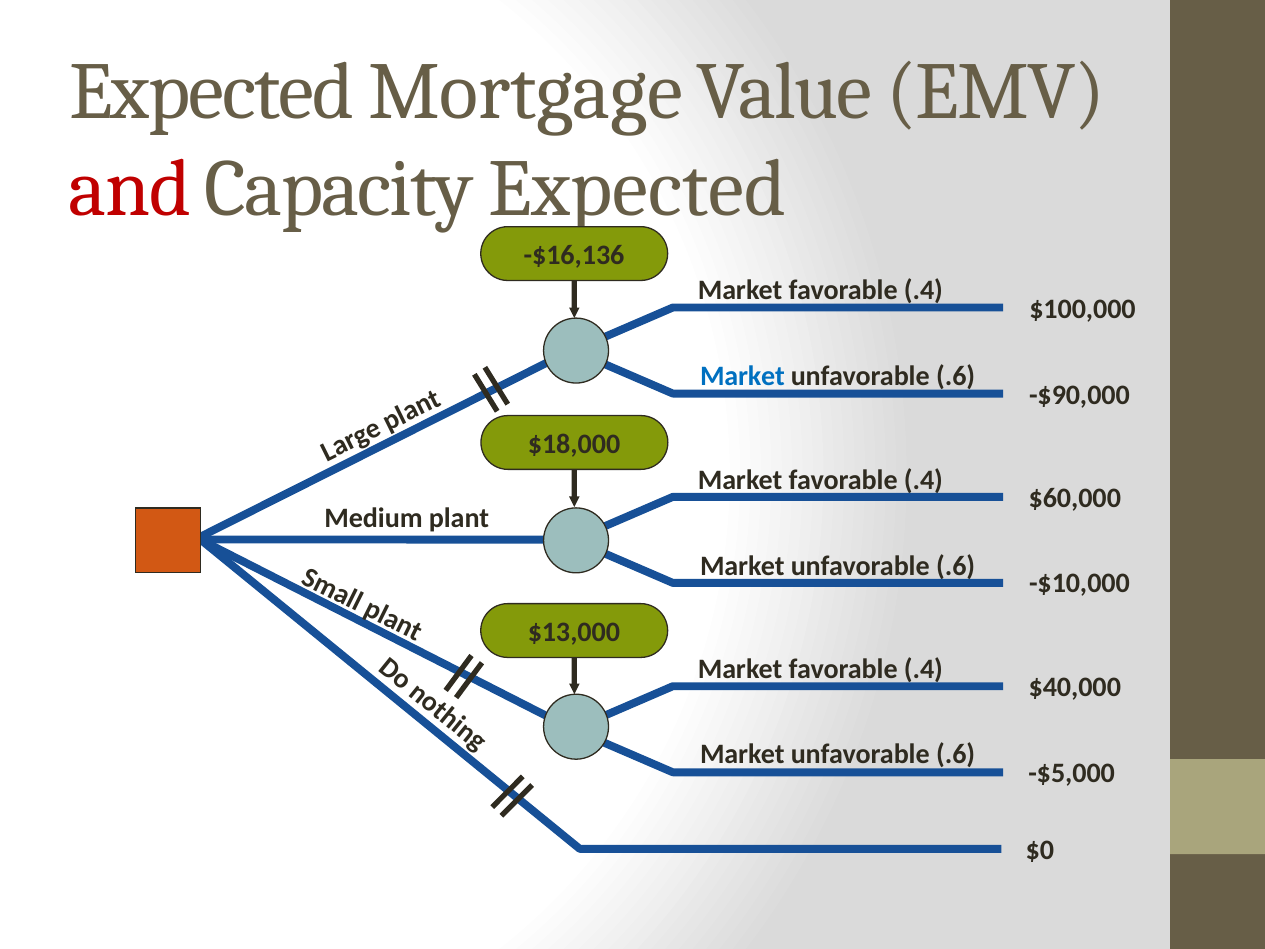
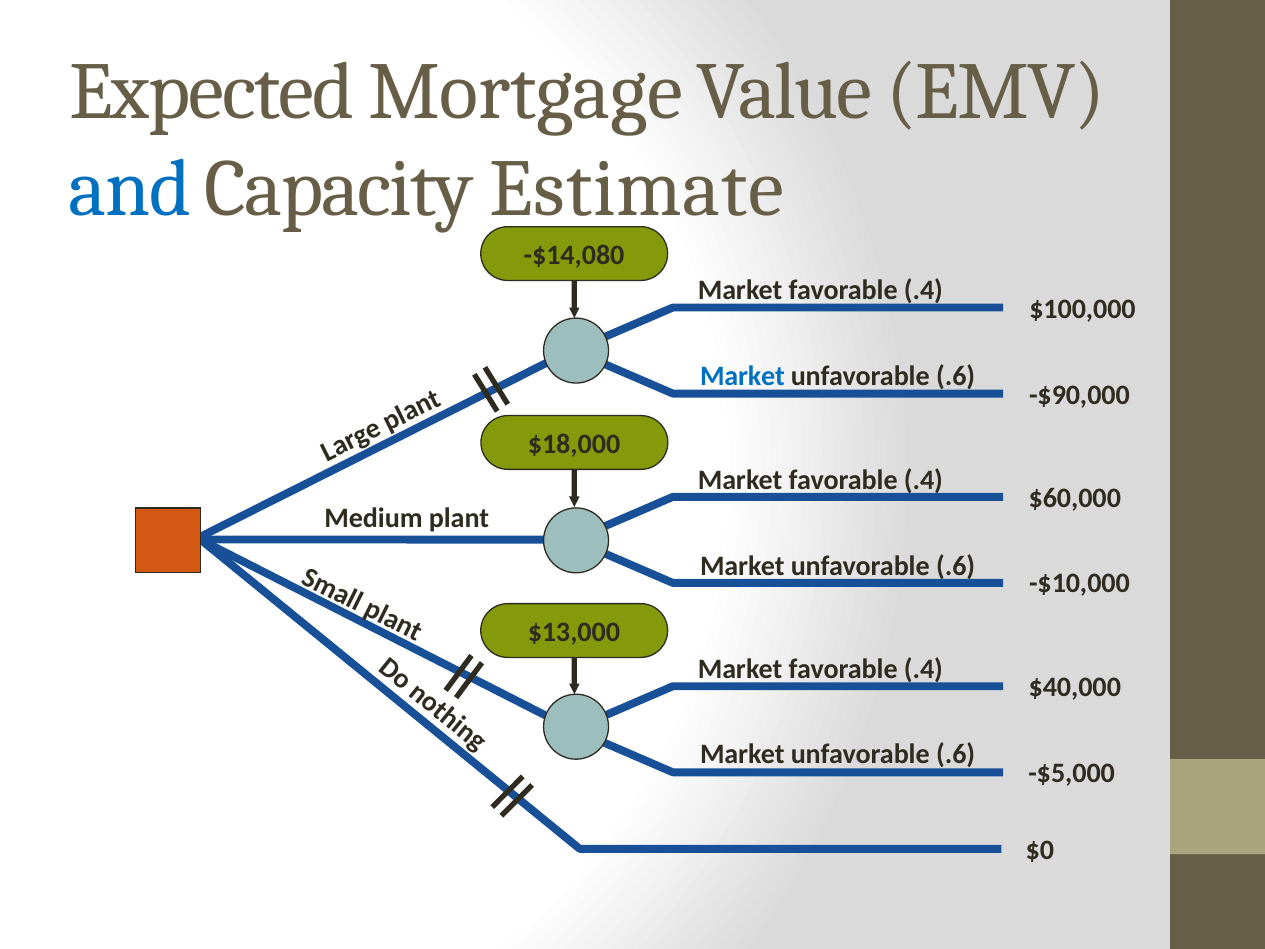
and colour: red -> blue
Capacity Expected: Expected -> Estimate
-$16,136: -$16,136 -> -$14,080
